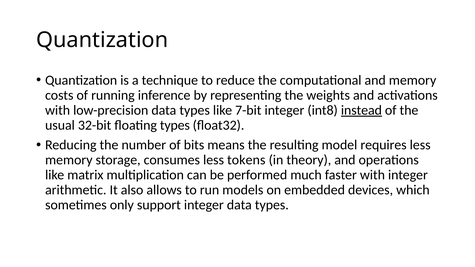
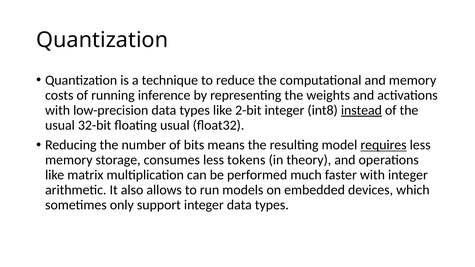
7-bit: 7-bit -> 2-bit
floating types: types -> usual
requires underline: none -> present
